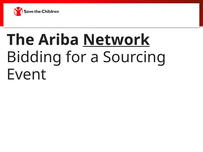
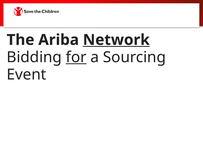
for underline: none -> present
